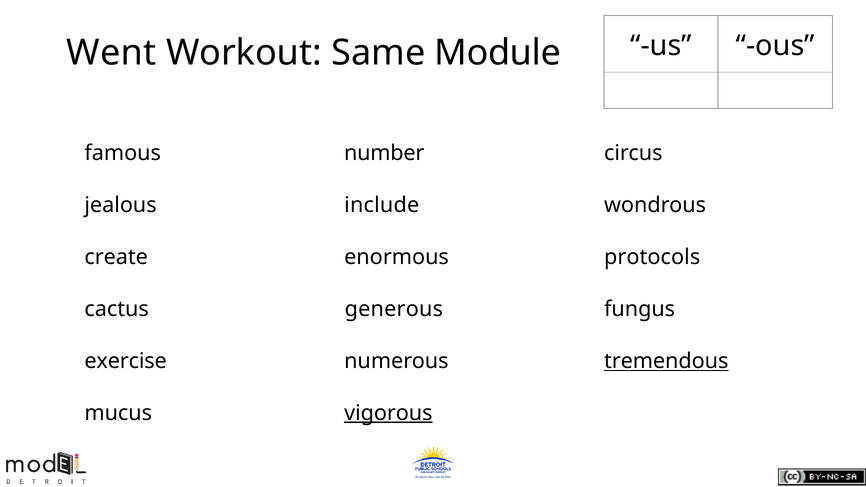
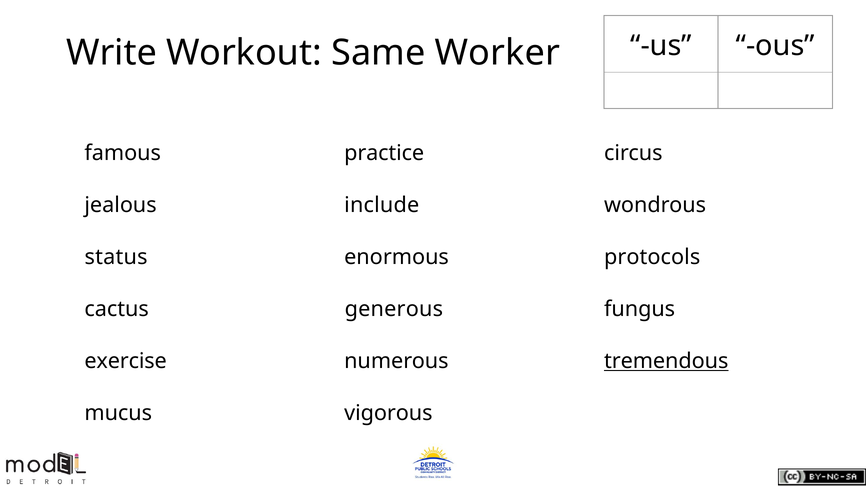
Went: Went -> Write
Module: Module -> Worker
number: number -> practice
create: create -> status
vigorous underline: present -> none
